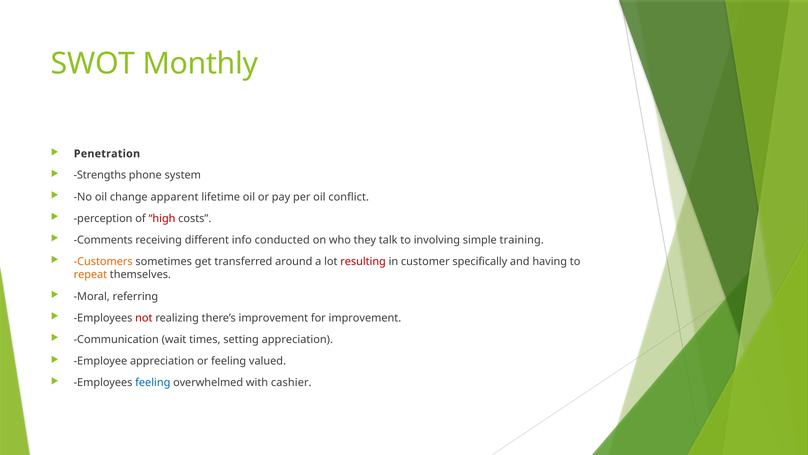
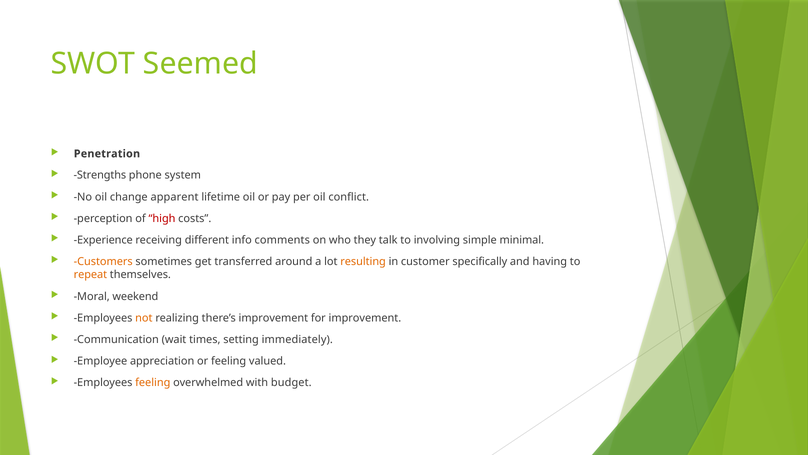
Monthly: Monthly -> Seemed
Comments: Comments -> Experience
conducted: conducted -> comments
training: training -> minimal
resulting colour: red -> orange
referring: referring -> weekend
not colour: red -> orange
setting appreciation: appreciation -> immediately
feeling at (153, 382) colour: blue -> orange
cashier: cashier -> budget
